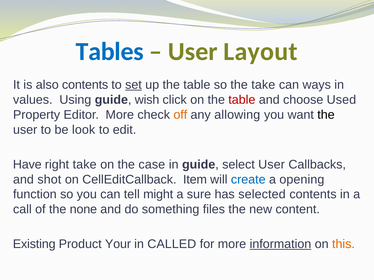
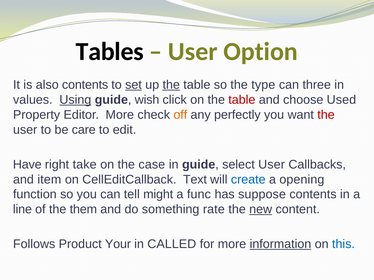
Tables colour: blue -> black
Layout: Layout -> Option
the at (171, 85) underline: none -> present
the take: take -> type
ways: ways -> three
Using underline: none -> present
allowing: allowing -> perfectly
the at (326, 115) colour: black -> red
look: look -> care
shot: shot -> item
Item: Item -> Text
sure: sure -> func
selected: selected -> suppose
call: call -> line
none: none -> them
files: files -> rate
new underline: none -> present
Existing: Existing -> Follows
this colour: orange -> blue
